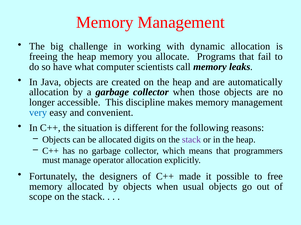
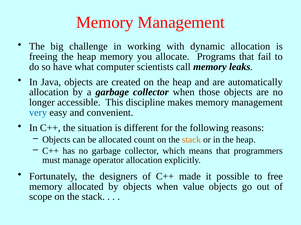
digits: digits -> count
stack at (191, 140) colour: purple -> orange
usual: usual -> value
